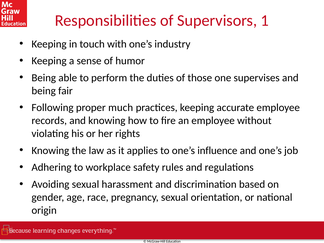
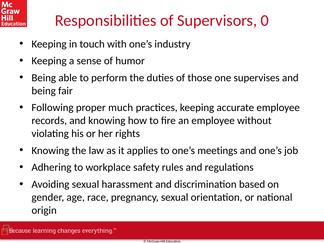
1: 1 -> 0
influence: influence -> meetings
